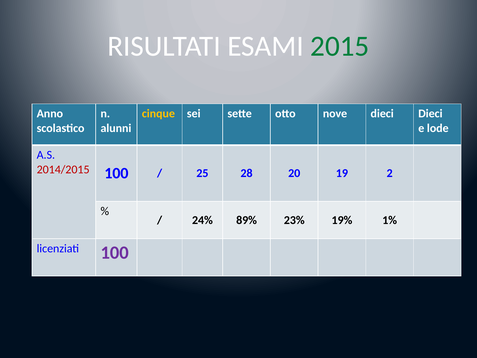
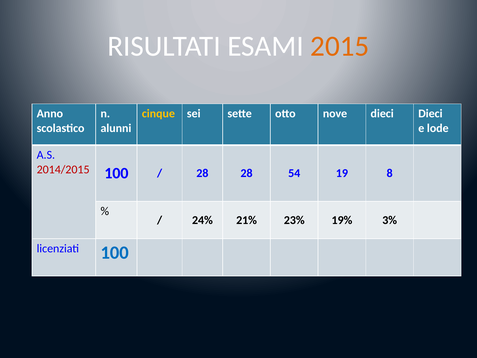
2015 colour: green -> orange
25 at (202, 173): 25 -> 28
20: 20 -> 54
2: 2 -> 8
89%: 89% -> 21%
1%: 1% -> 3%
100 at (115, 252) colour: purple -> blue
